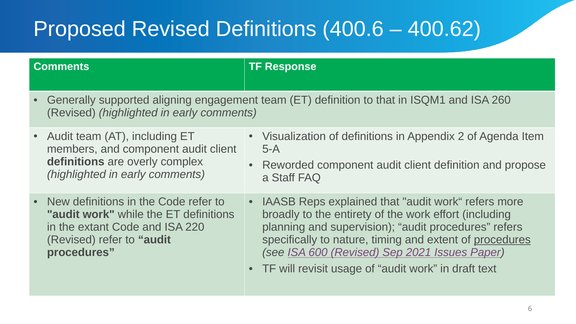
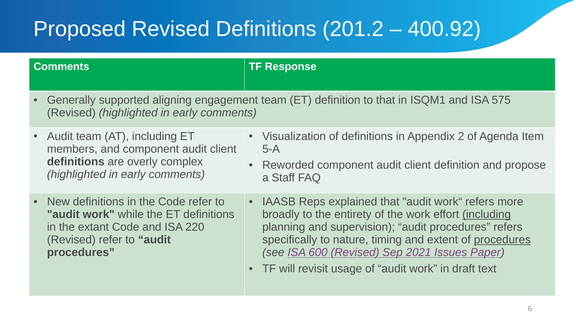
400.6: 400.6 -> 201.2
400.62: 400.62 -> 400.92
260: 260 -> 575
including at (487, 214) underline: none -> present
